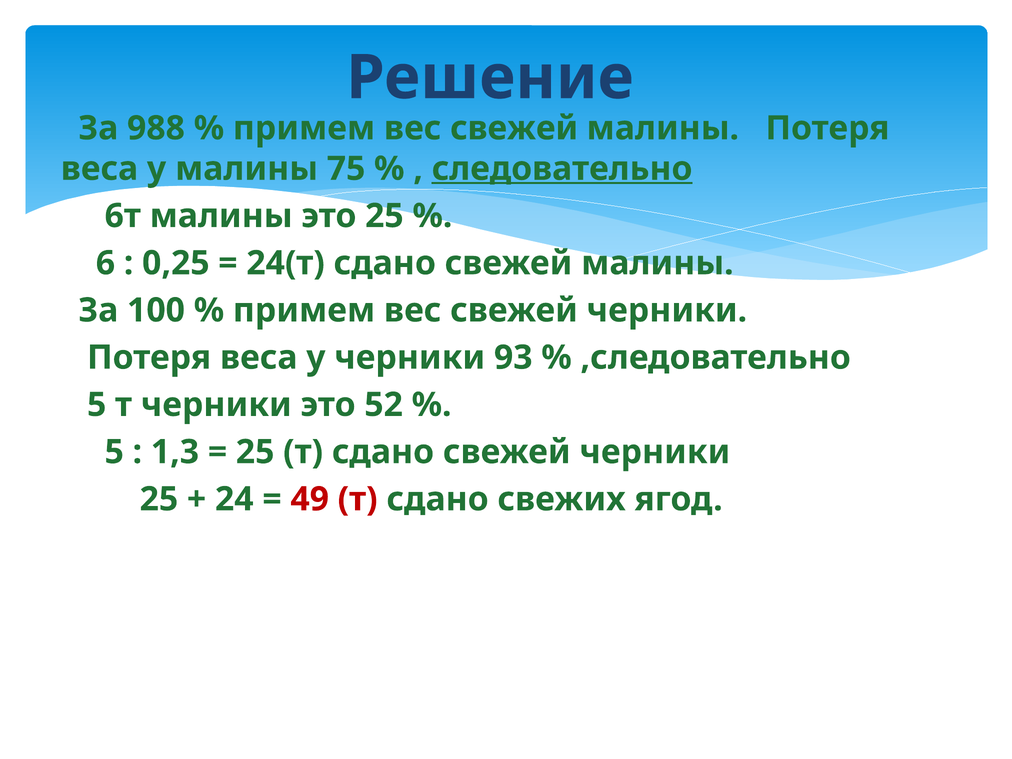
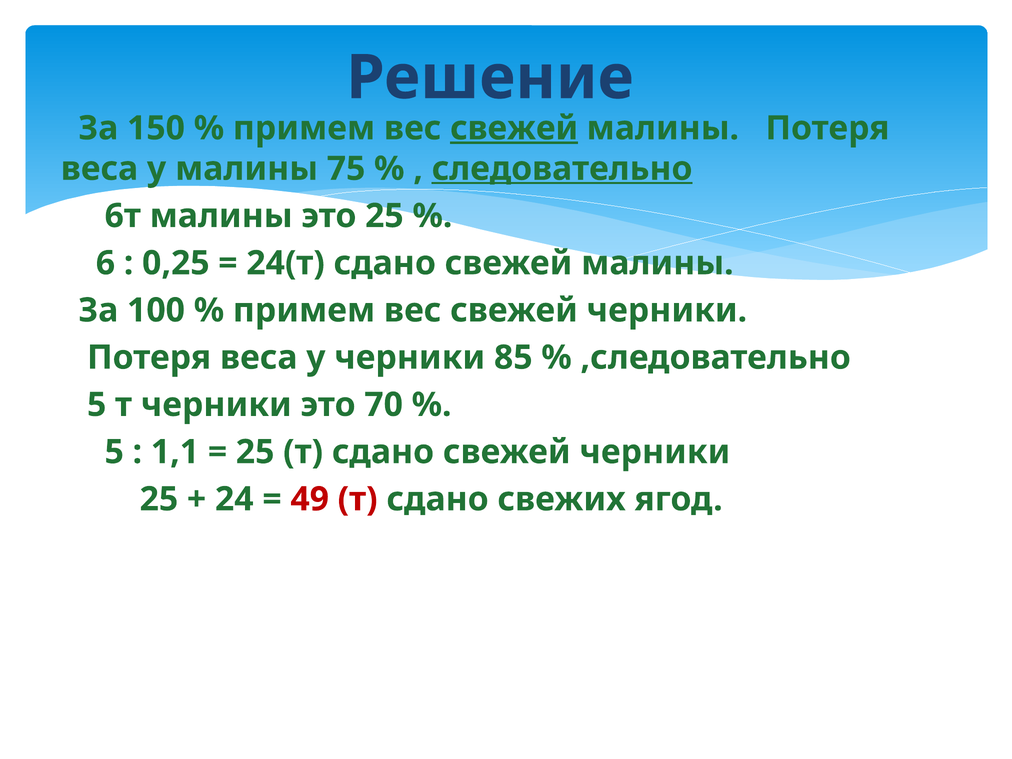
988: 988 -> 150
свежей at (514, 128) underline: none -> present
93: 93 -> 85
52: 52 -> 70
1,3: 1,3 -> 1,1
